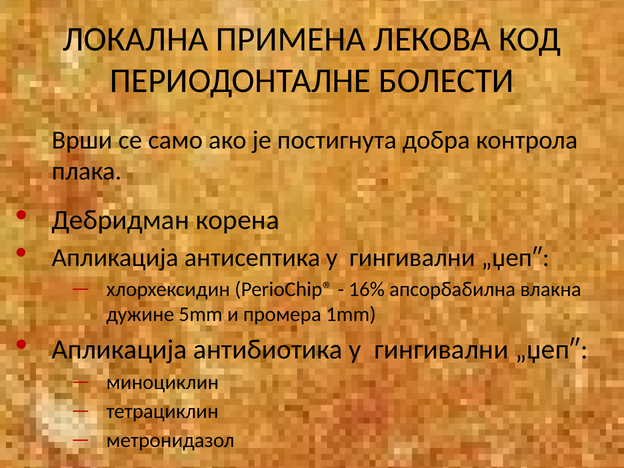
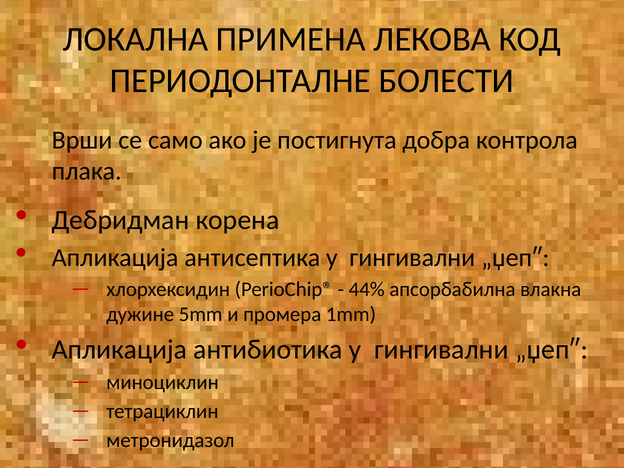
16%: 16% -> 44%
